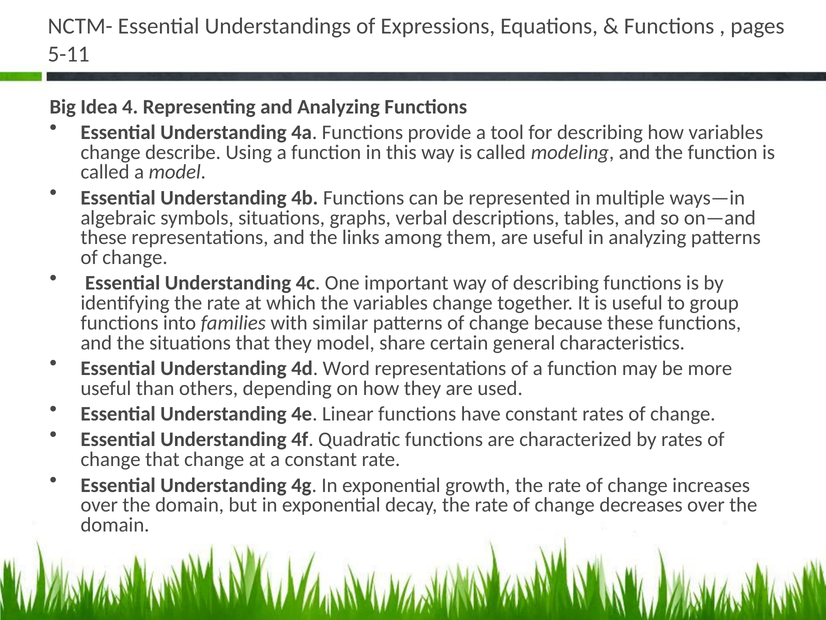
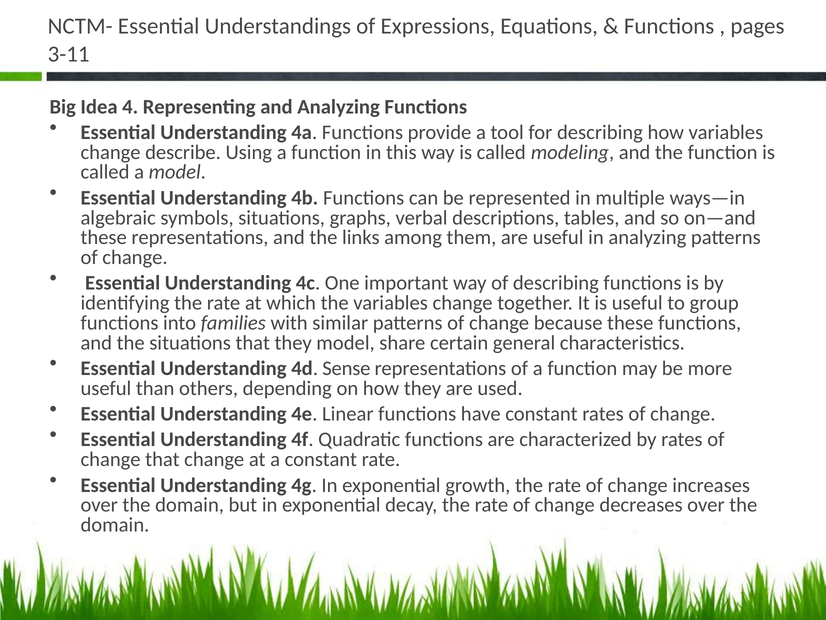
5-11: 5-11 -> 3-11
Word: Word -> Sense
